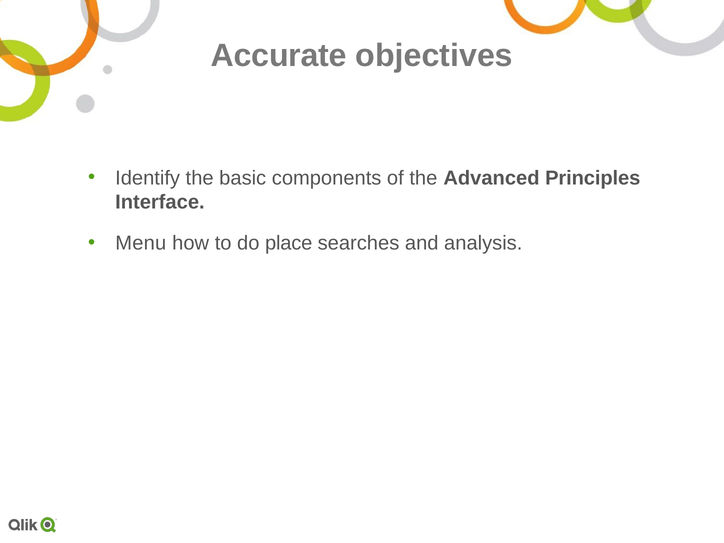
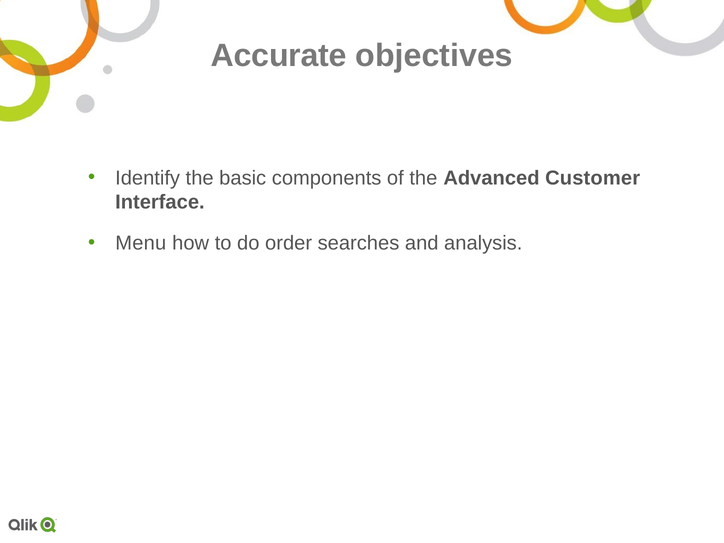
Principles: Principles -> Customer
place: place -> order
